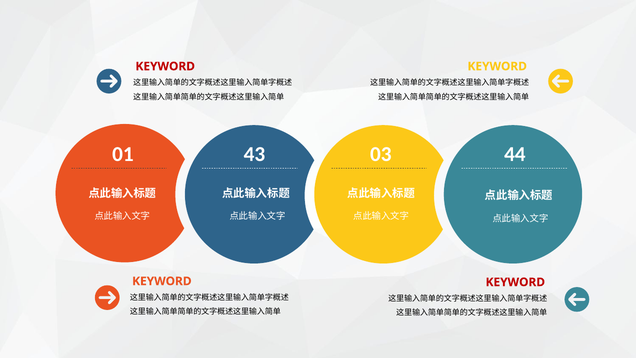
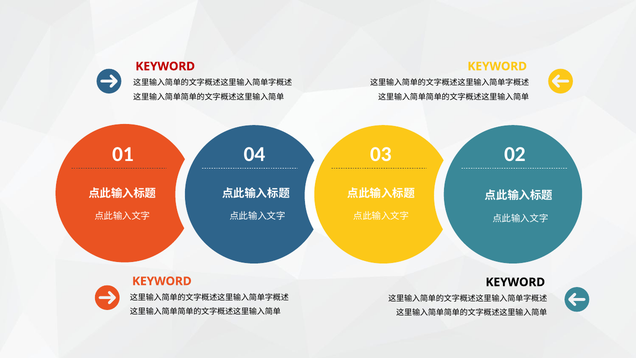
43: 43 -> 04
44: 44 -> 02
KEYWORD at (515, 282) colour: red -> black
